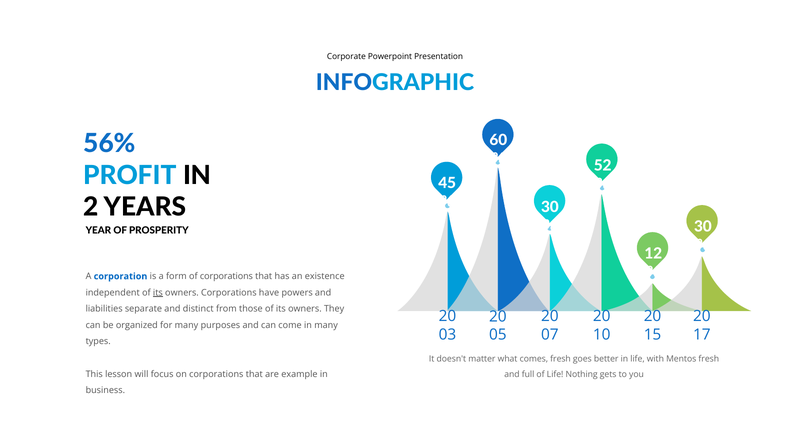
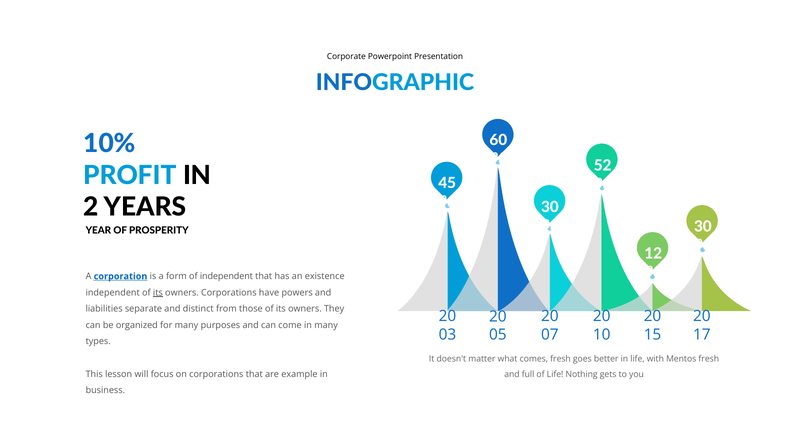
56%: 56% -> 10%
corporation underline: none -> present
of corporations: corporations -> independent
